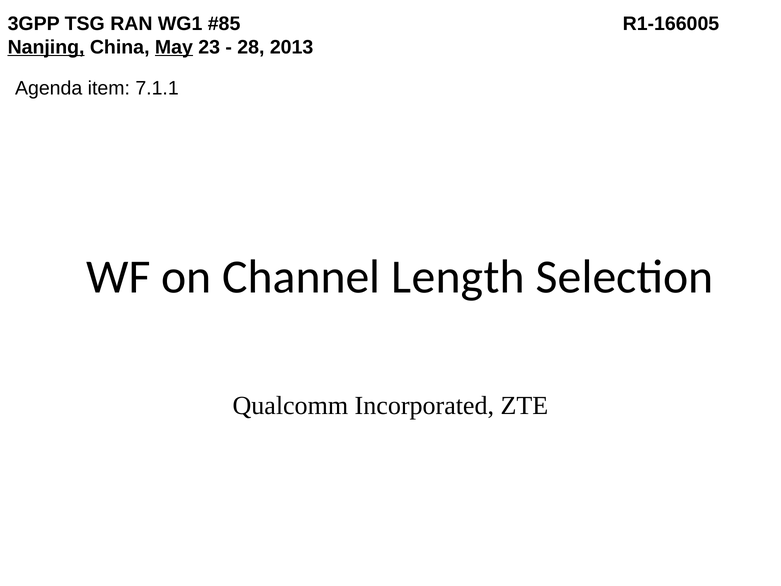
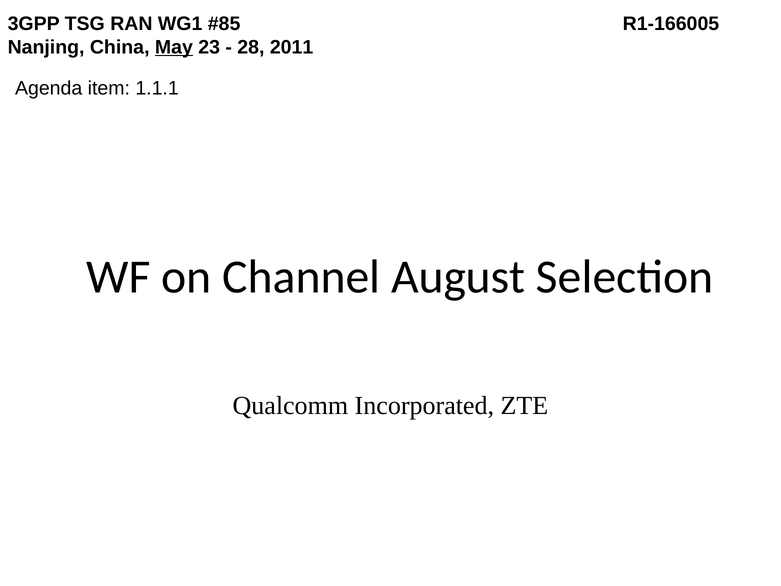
Nanjing underline: present -> none
2013: 2013 -> 2011
7.1.1: 7.1.1 -> 1.1.1
Length: Length -> August
